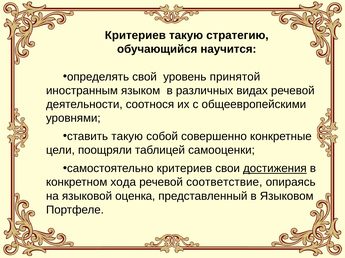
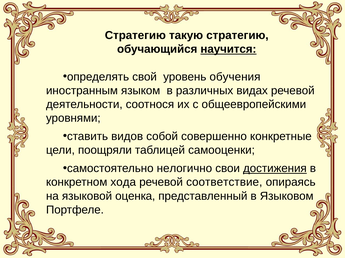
Критериев at (135, 36): Критериев -> Стратегию
научится underline: none -> present
принятой: принятой -> обучения
ставить такую: такую -> видов
самостоятельно критериев: критериев -> нелогично
